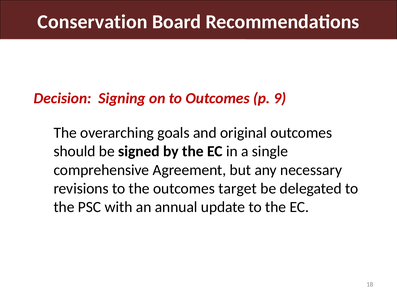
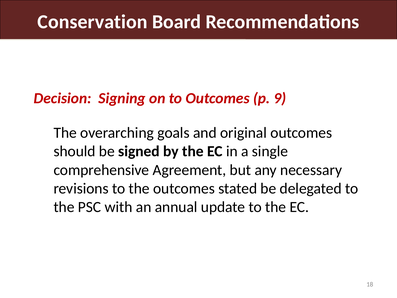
target: target -> stated
